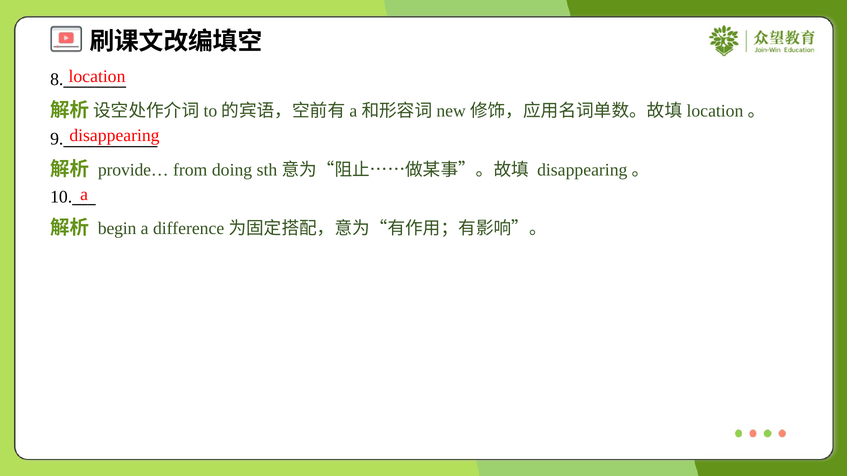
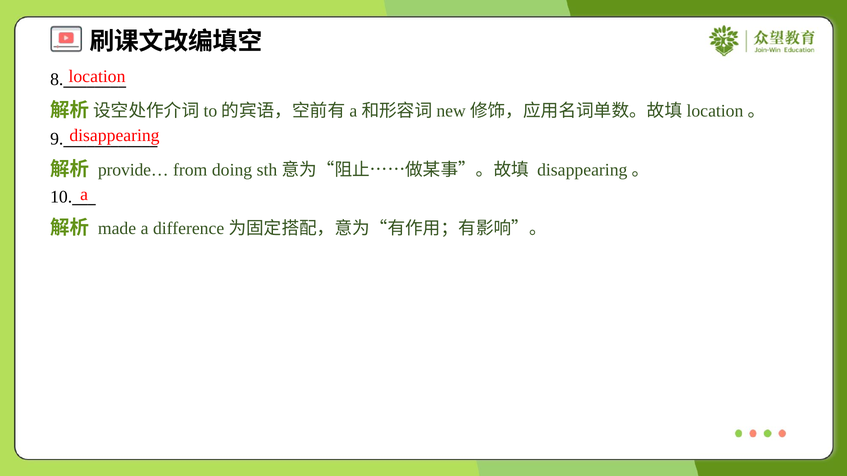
begin: begin -> made
